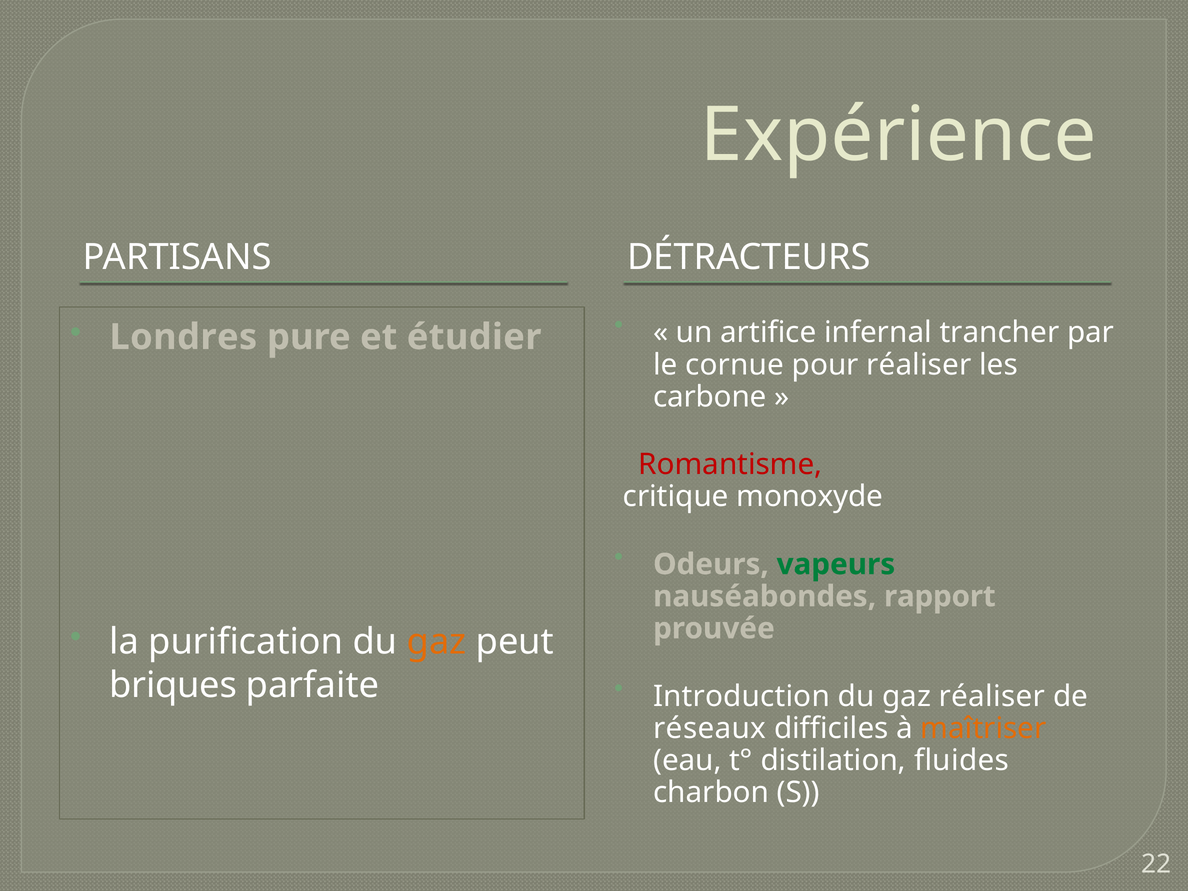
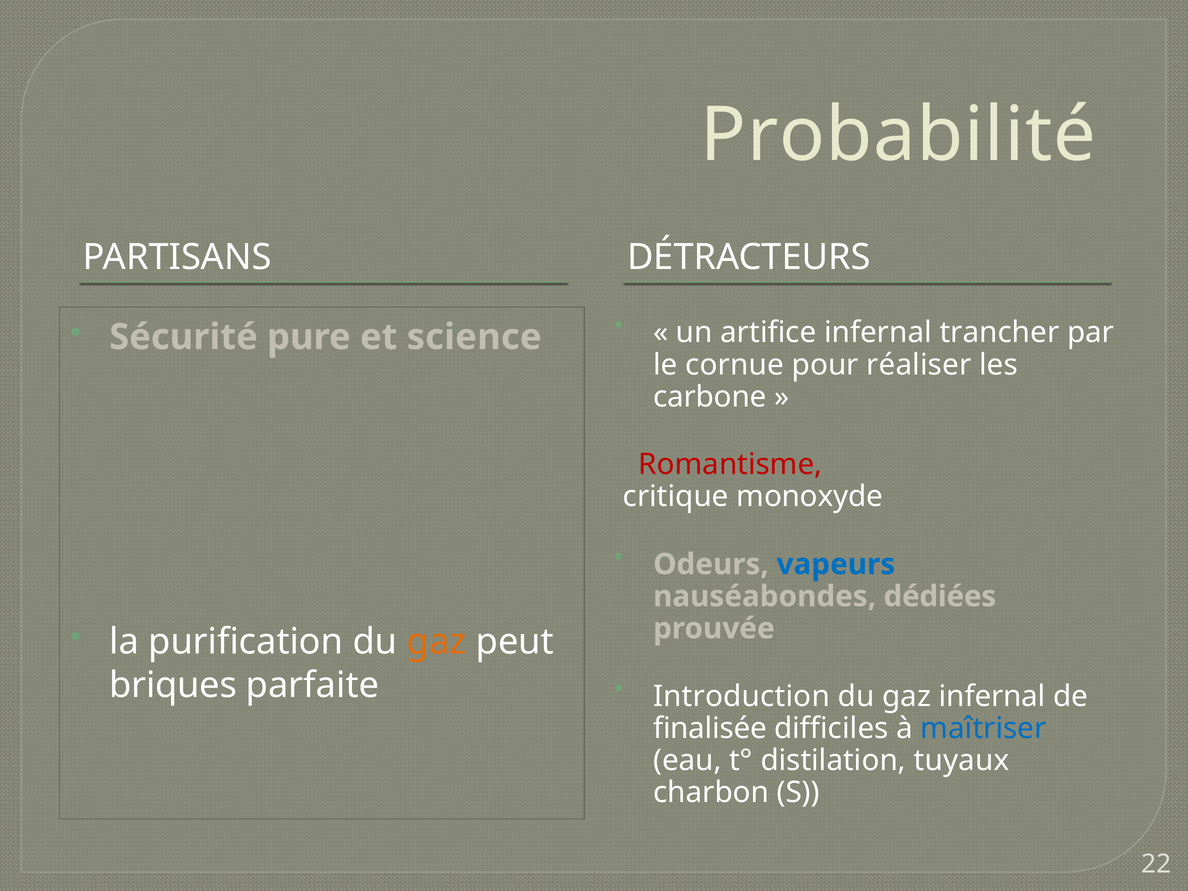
Expérience: Expérience -> Probabilité
Londres: Londres -> Sécurité
étudier: étudier -> science
vapeurs colour: green -> blue
rapport: rapport -> dédiées
gaz réaliser: réaliser -> infernal
réseaux: réseaux -> finalisée
maîtriser colour: orange -> blue
fluides: fluides -> tuyaux
